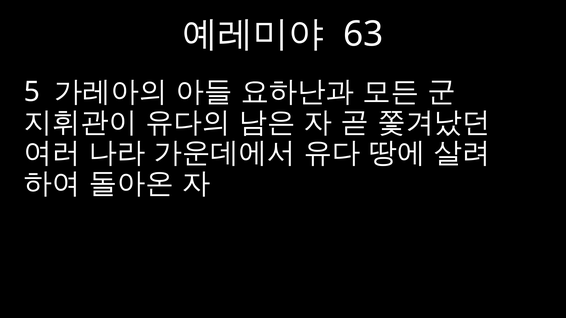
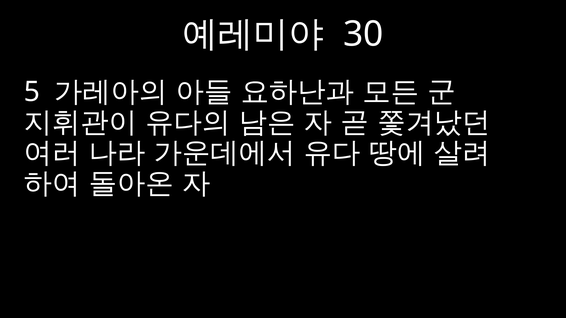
63: 63 -> 30
